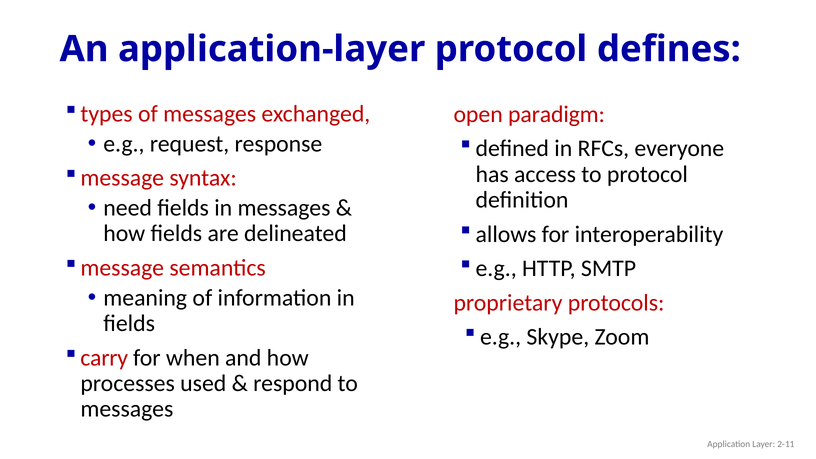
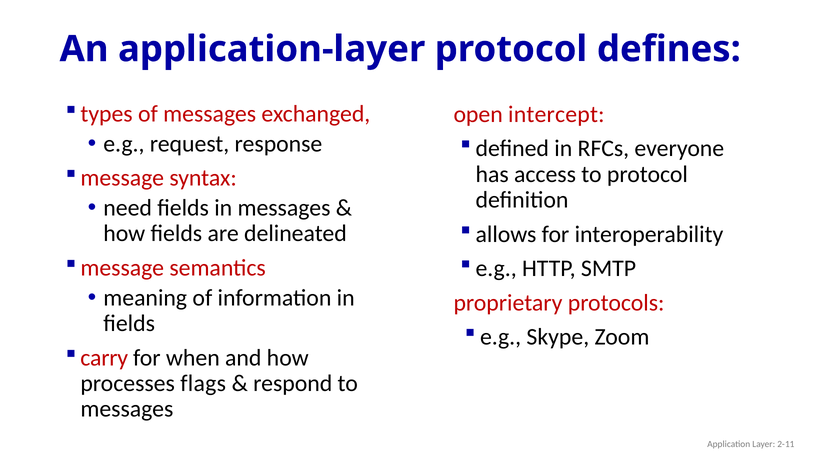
paradigm: paradigm -> intercept
used: used -> flags
